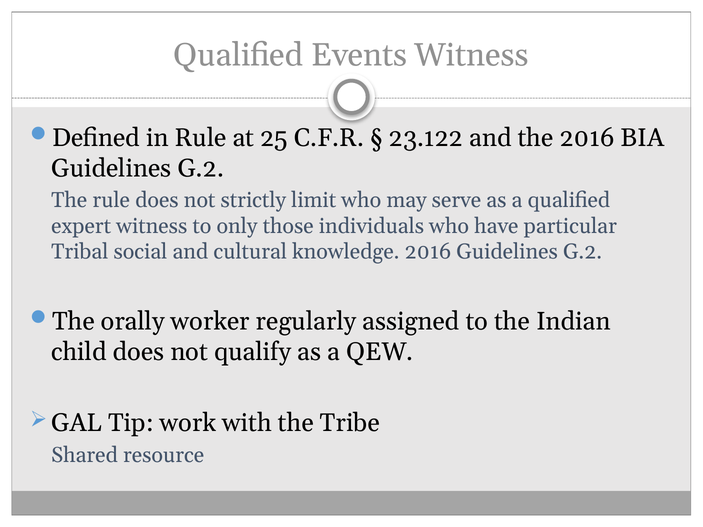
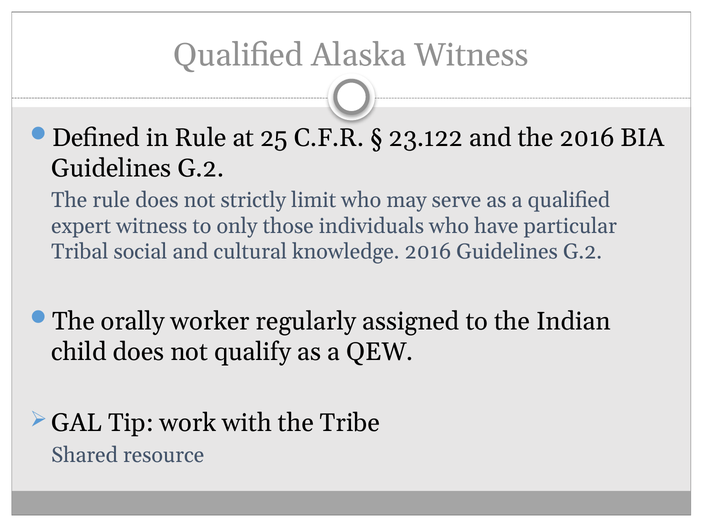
Events: Events -> Alaska
